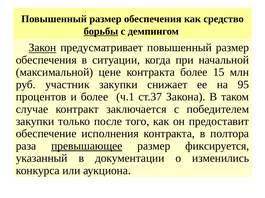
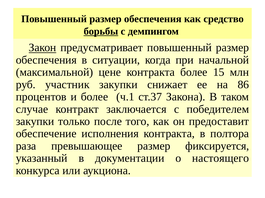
95: 95 -> 86
превышающее underline: present -> none
изменились: изменились -> настоящего
